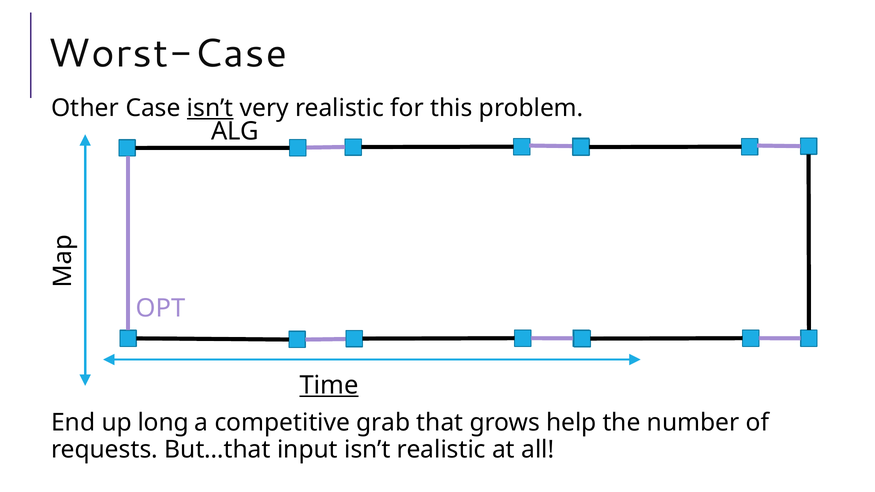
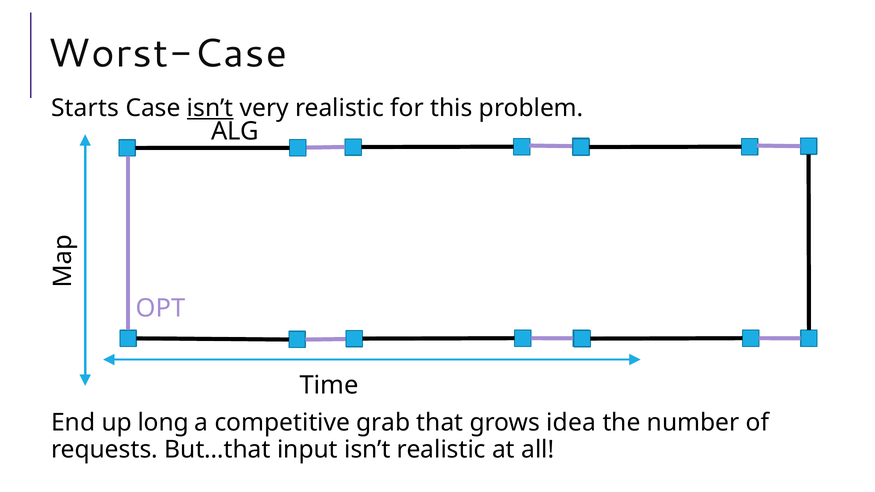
Other: Other -> Starts
Time underline: present -> none
help: help -> idea
